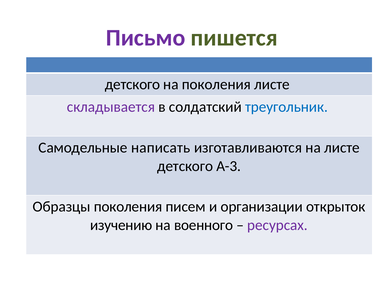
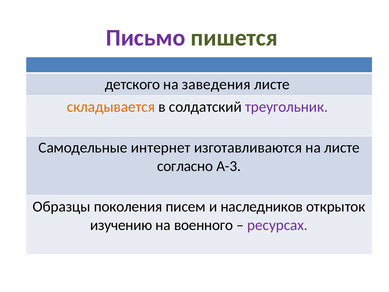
на поколения: поколения -> заведения
складывается colour: purple -> orange
треугольник colour: blue -> purple
написать: написать -> интернет
детского at (185, 166): детского -> согласно
организации: организации -> наследников
